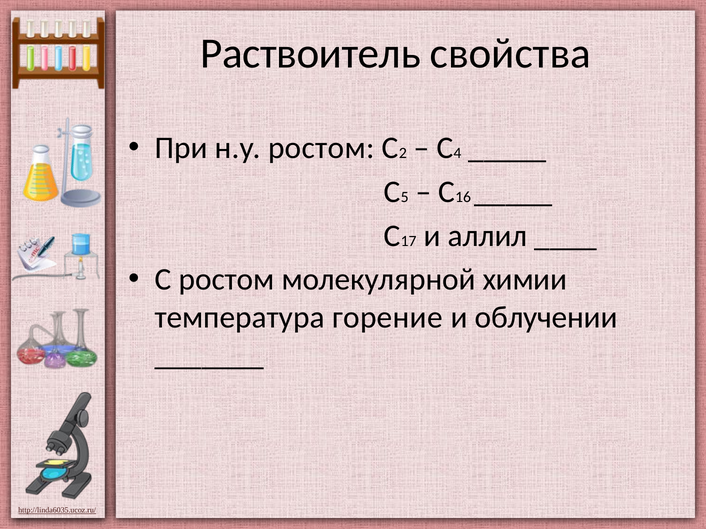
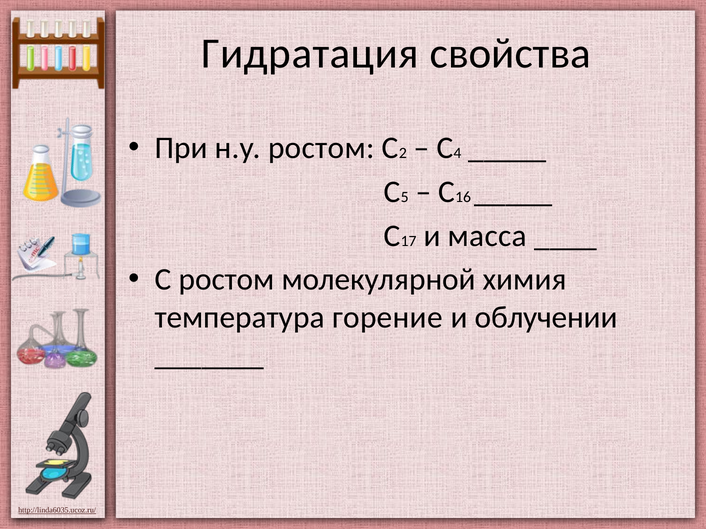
Раствоитель: Раствоитель -> Гидратация
аллил: аллил -> масса
химии: химии -> химия
